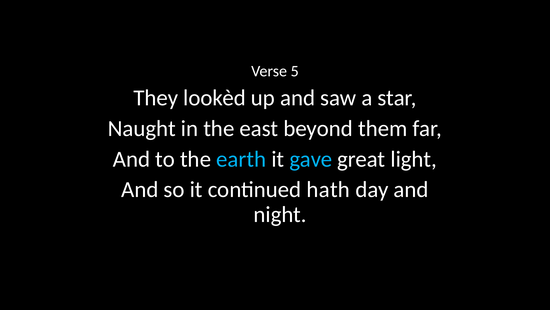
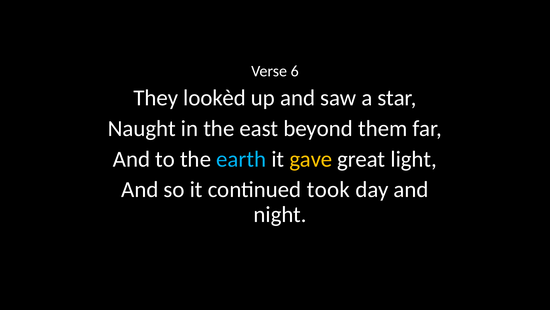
5: 5 -> 6
gave colour: light blue -> yellow
hath: hath -> took
